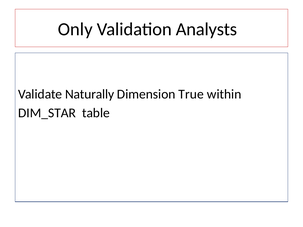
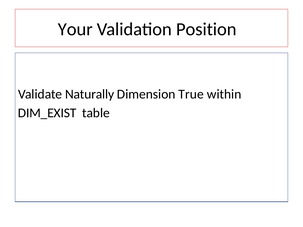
Only: Only -> Your
Analysts: Analysts -> Position
DIM_STAR: DIM_STAR -> DIM_EXIST
